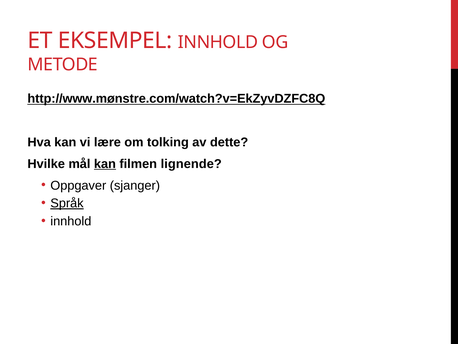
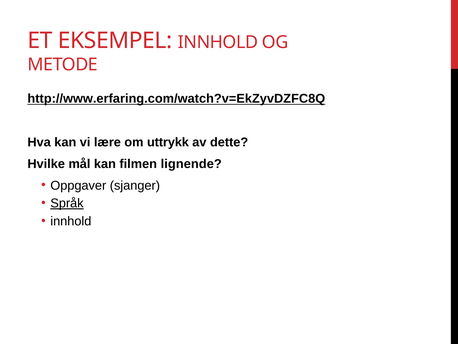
http://www.mønstre.com/watch?v=EkZyvDZFC8Q: http://www.mønstre.com/watch?v=EkZyvDZFC8Q -> http://www.erfaring.com/watch?v=EkZyvDZFC8Q
tolking: tolking -> uttrykk
kan at (105, 164) underline: present -> none
